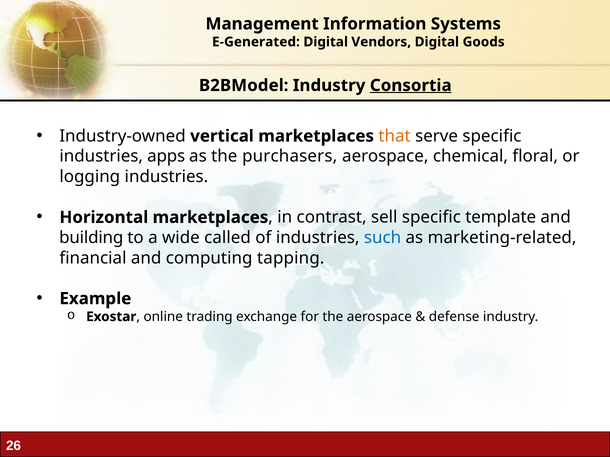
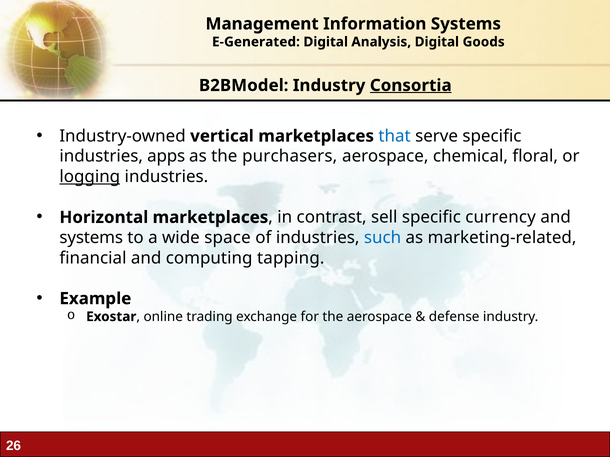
Vendors: Vendors -> Analysis
that colour: orange -> blue
logging underline: none -> present
template: template -> currency
building at (91, 238): building -> systems
called: called -> space
